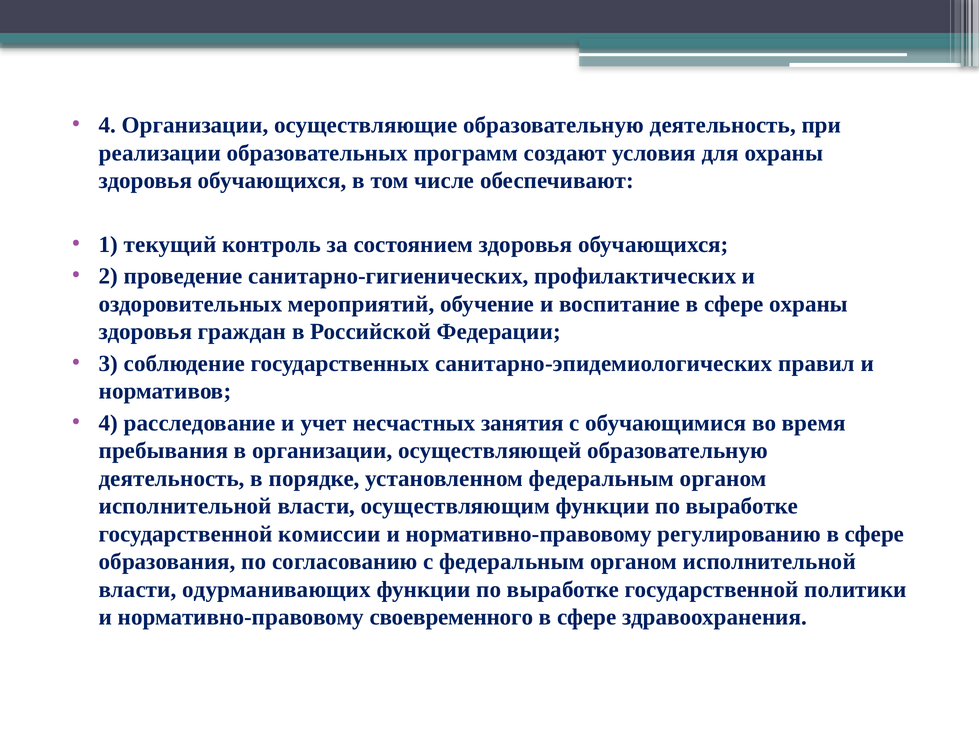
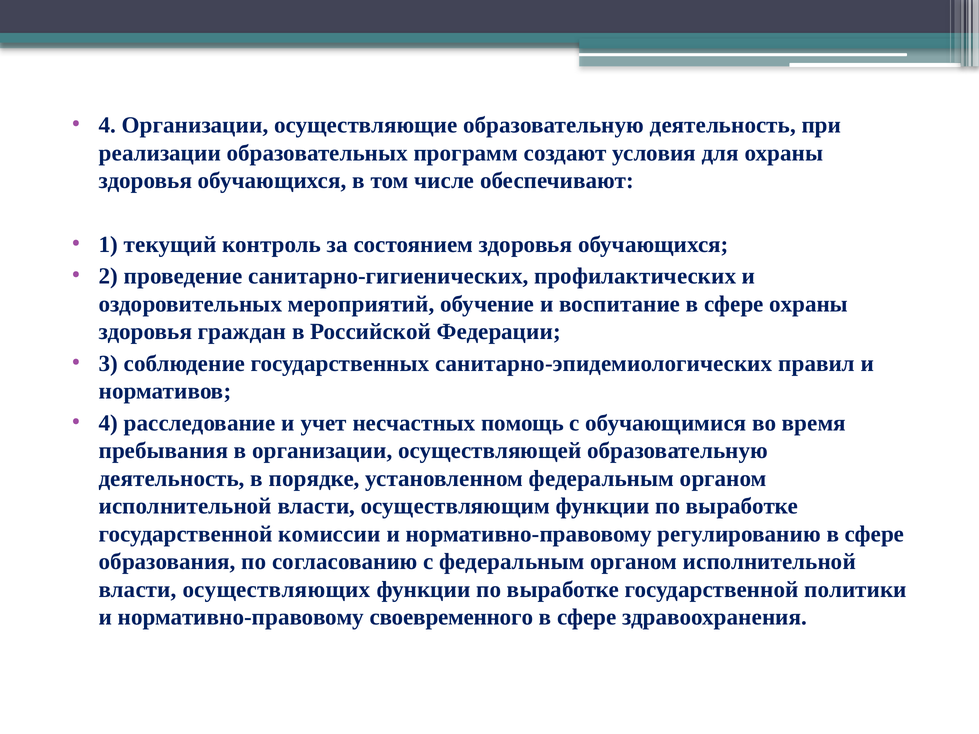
занятия: занятия -> помощь
одурманивающих: одурманивающих -> осуществляющих
